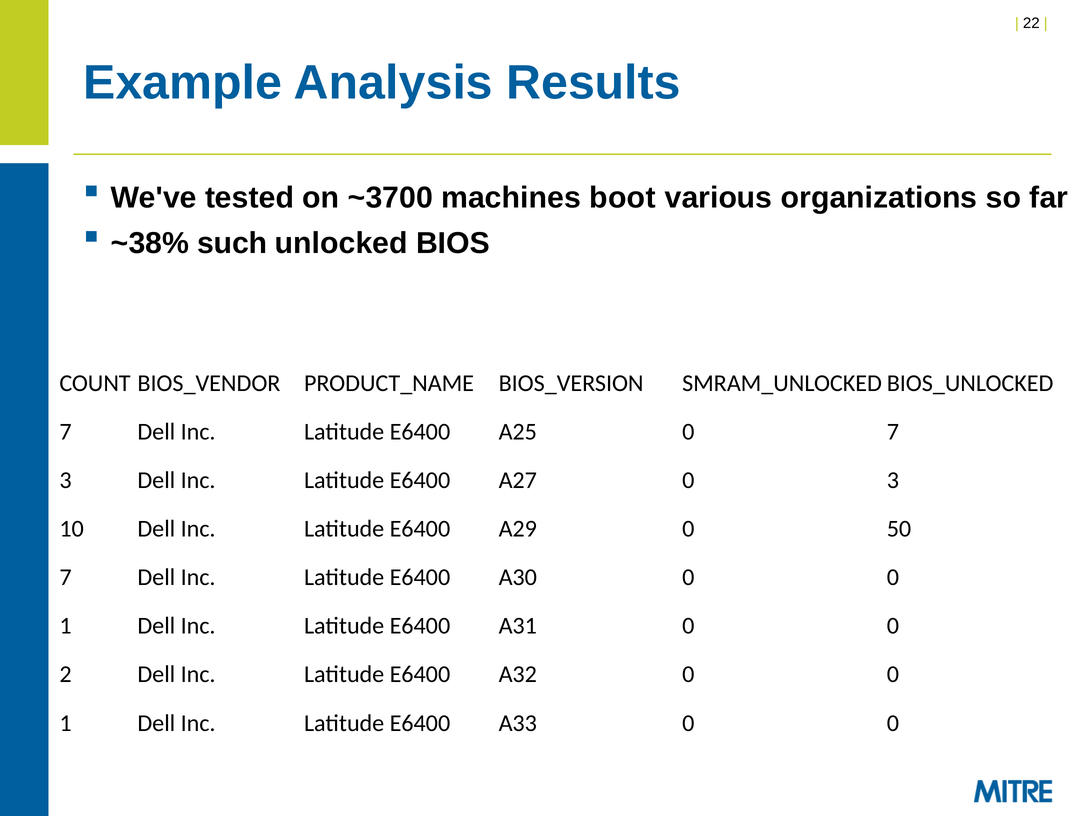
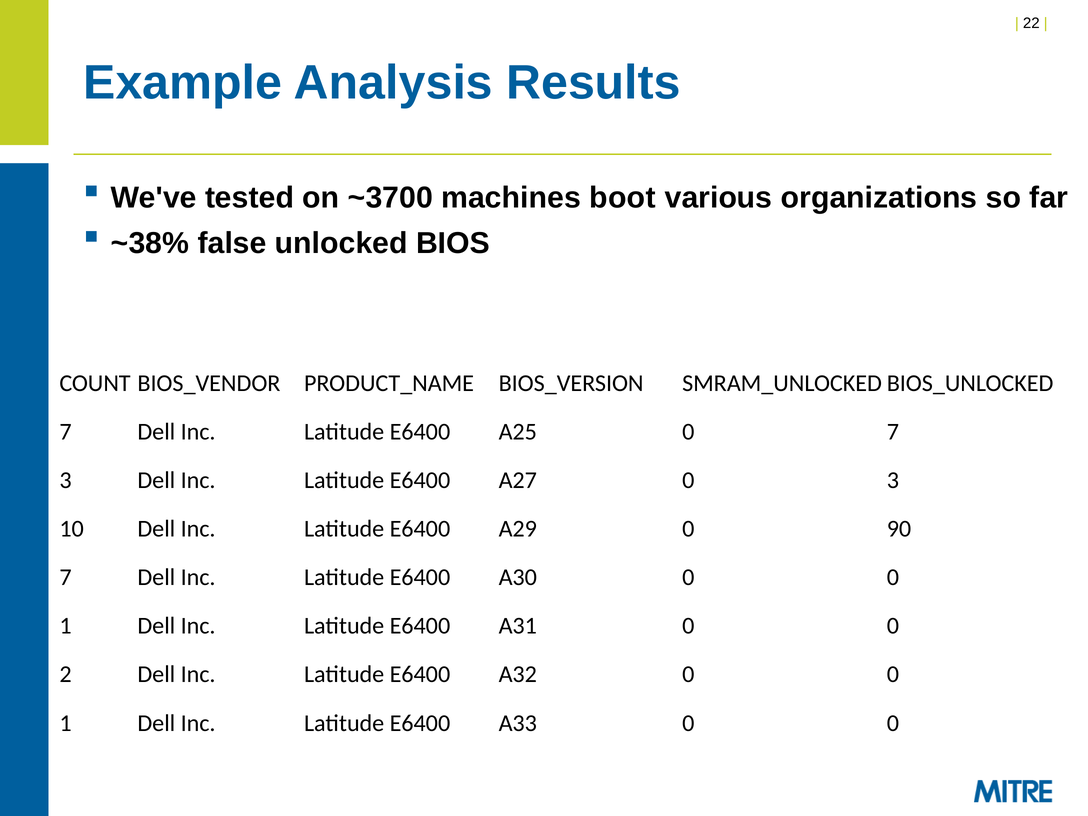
such: such -> false
50: 50 -> 90
